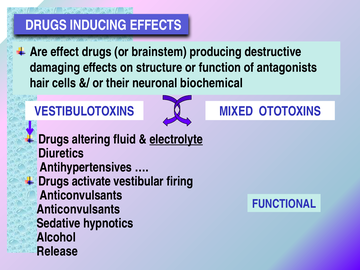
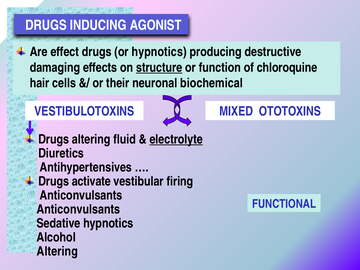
INDUCING EFFECTS: EFFECTS -> AGONIST
or brainstem: brainstem -> hypnotics
structure underline: none -> present
antagonists: antagonists -> chloroquine
Release at (57, 251): Release -> Altering
